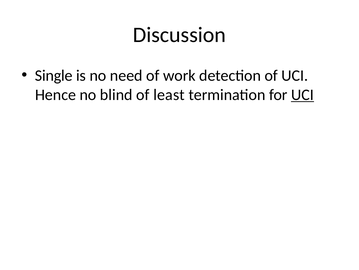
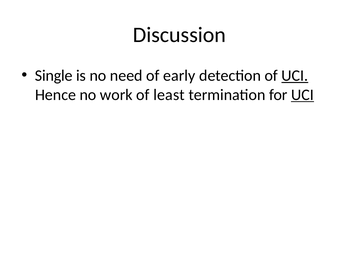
work: work -> early
UCI at (295, 75) underline: none -> present
blind: blind -> work
